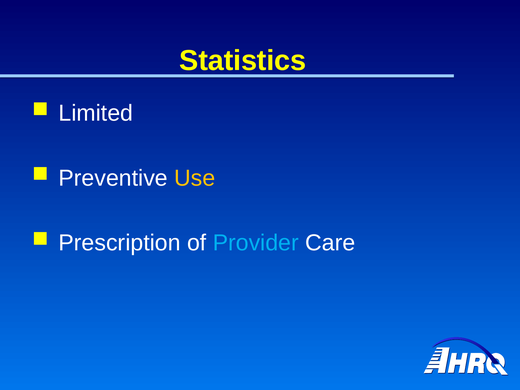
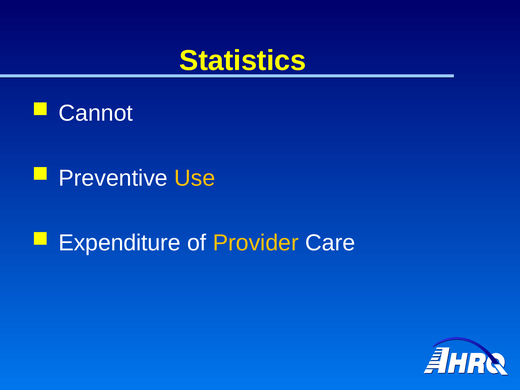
Limited: Limited -> Cannot
Prescription: Prescription -> Expenditure
Provider colour: light blue -> yellow
